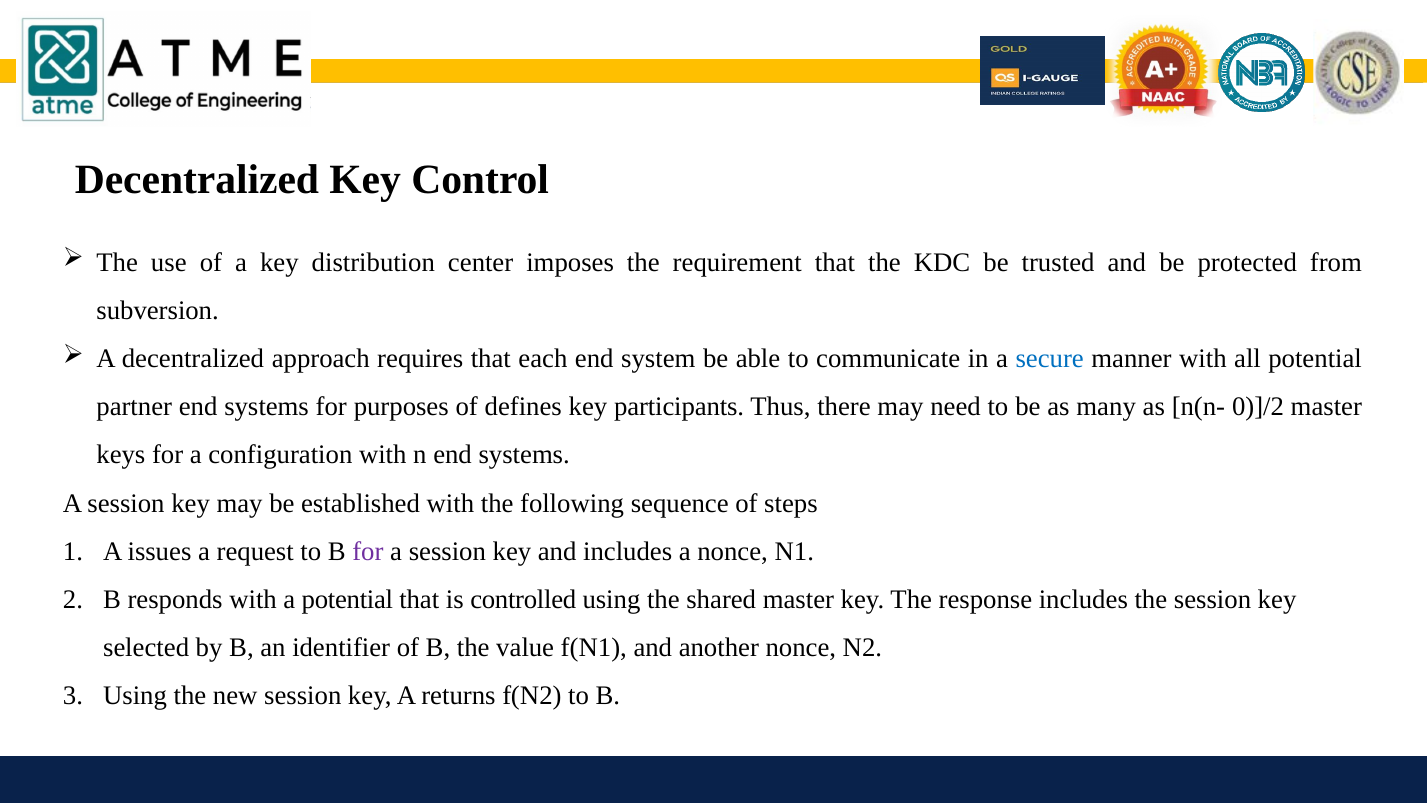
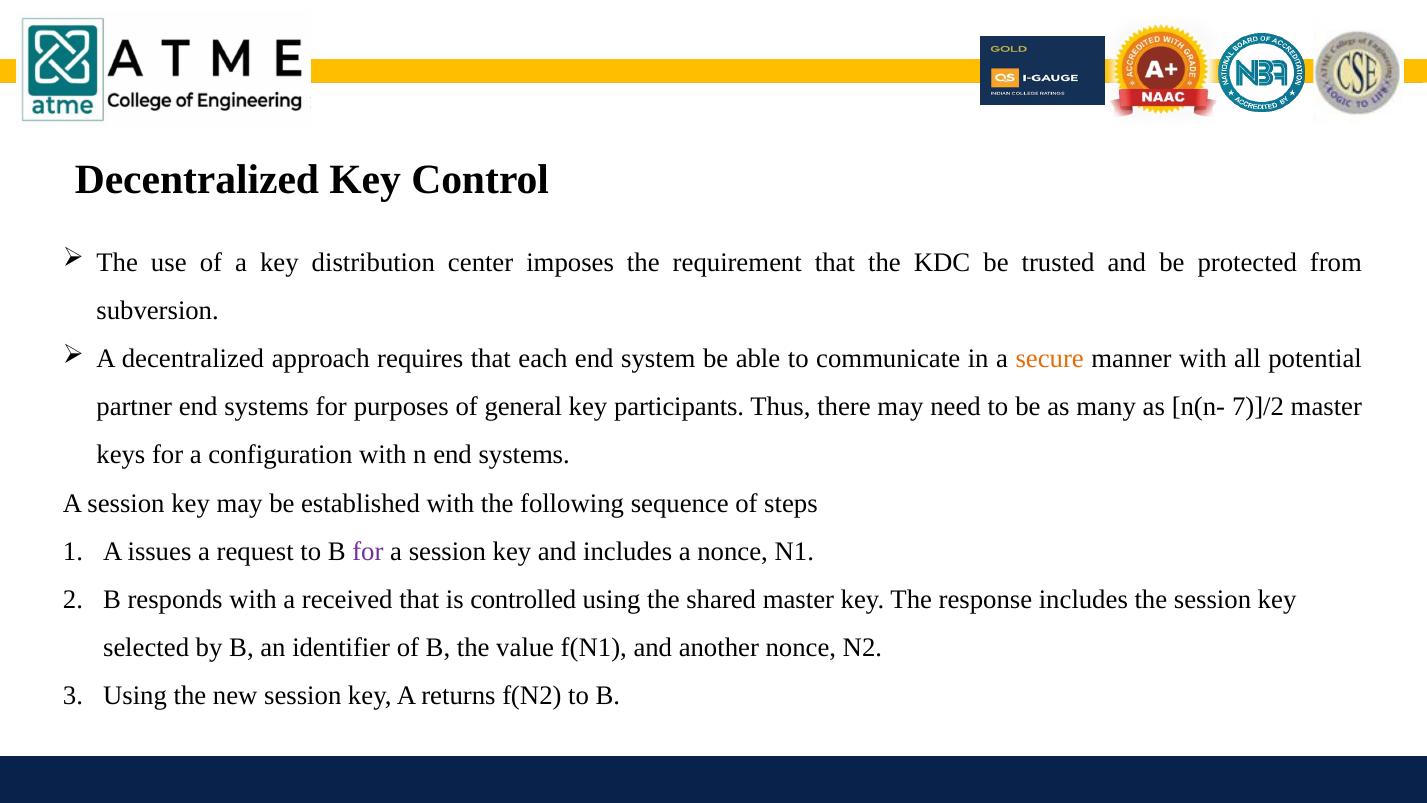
secure colour: blue -> orange
defines: defines -> general
0)]/2: 0)]/2 -> 7)]/2
a potential: potential -> received
